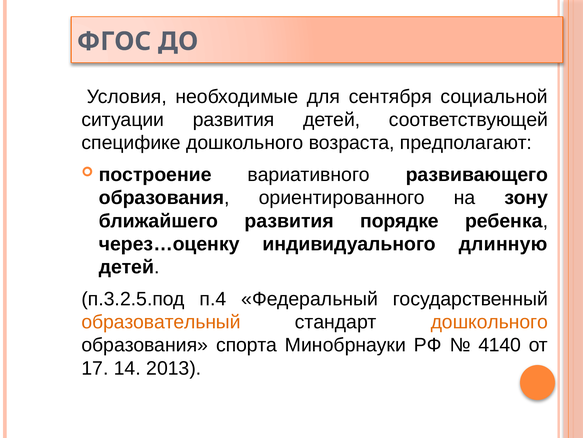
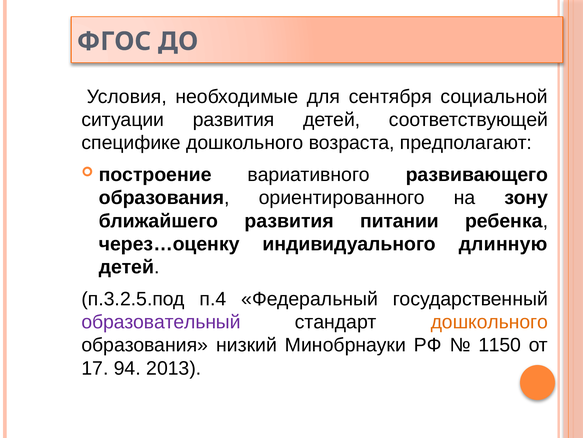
порядке: порядке -> питании
образовательный colour: orange -> purple
спорта: спорта -> низкий
4140: 4140 -> 1150
14: 14 -> 94
